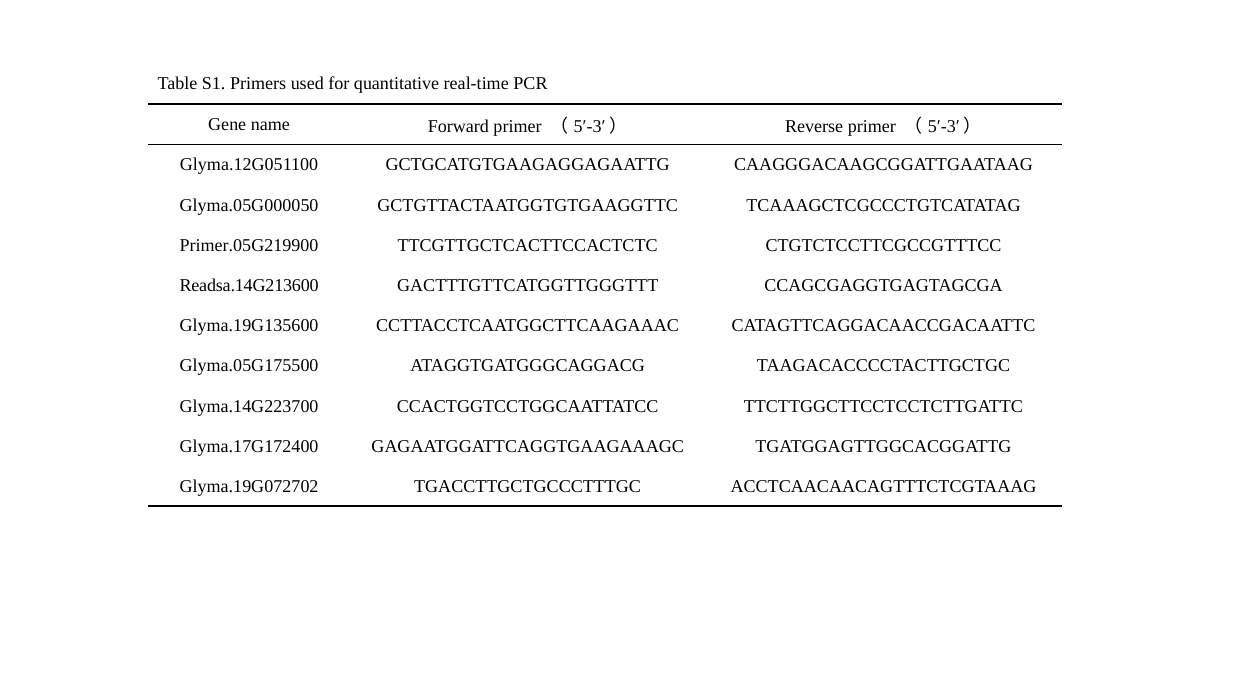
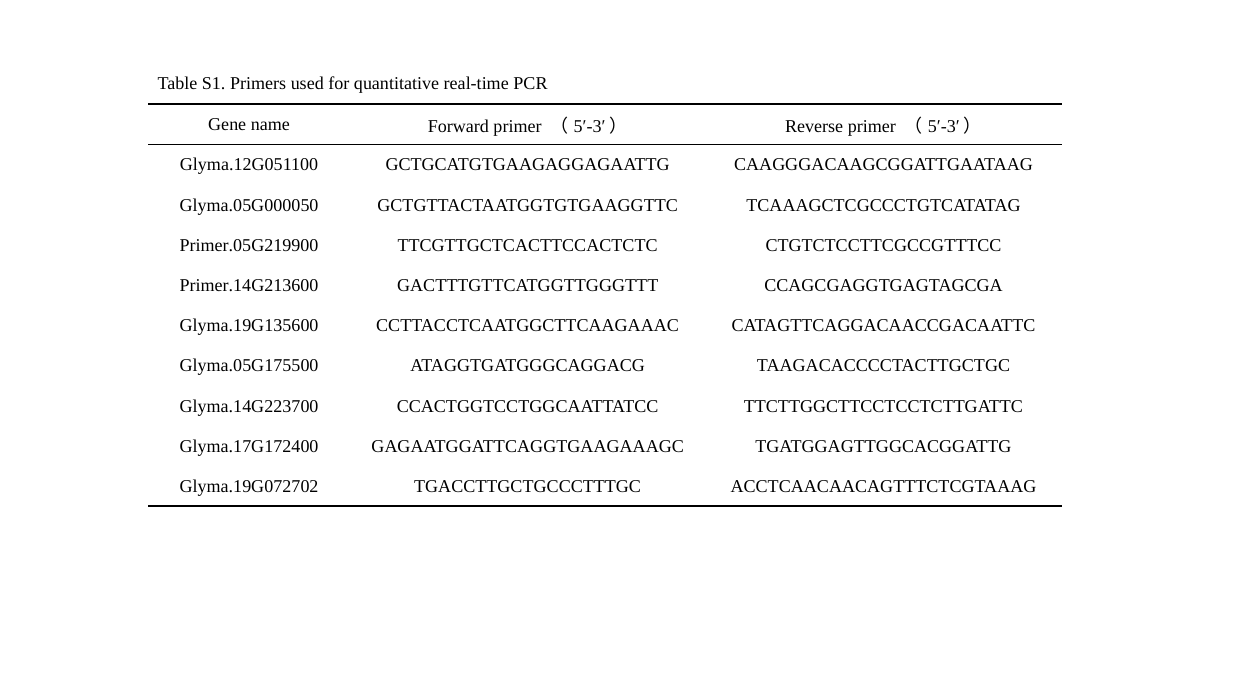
Readsa.14G213600: Readsa.14G213600 -> Primer.14G213600
